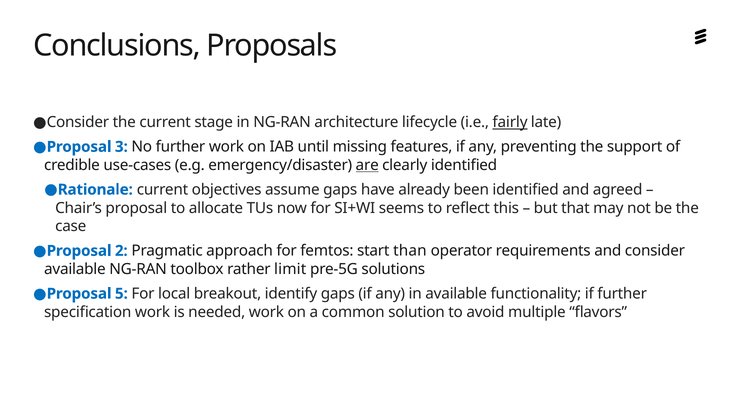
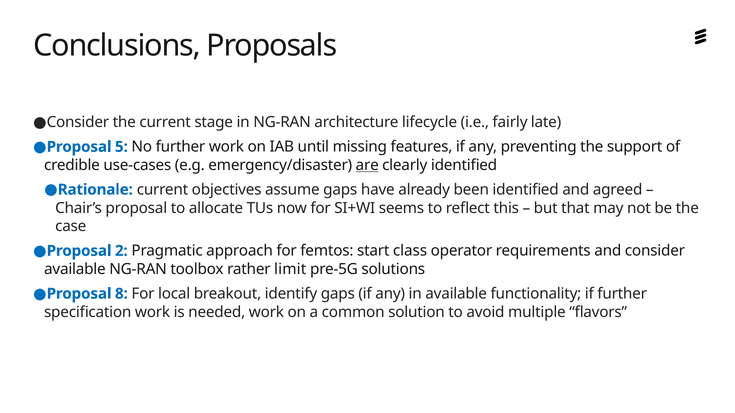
fairly underline: present -> none
3: 3 -> 5
than: than -> class
5: 5 -> 8
